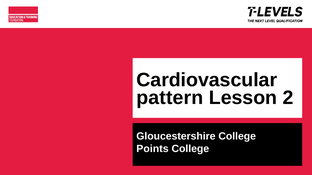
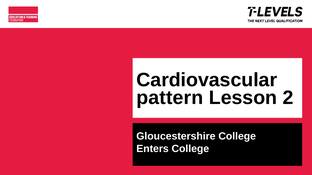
Points: Points -> Enters
